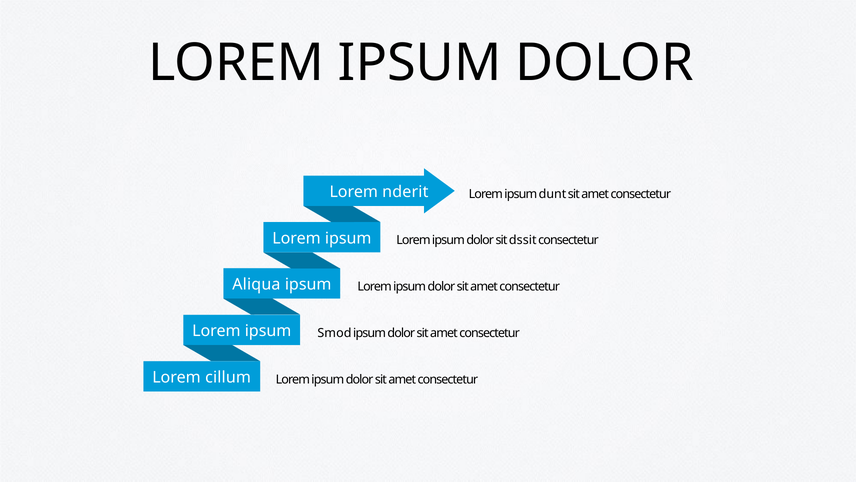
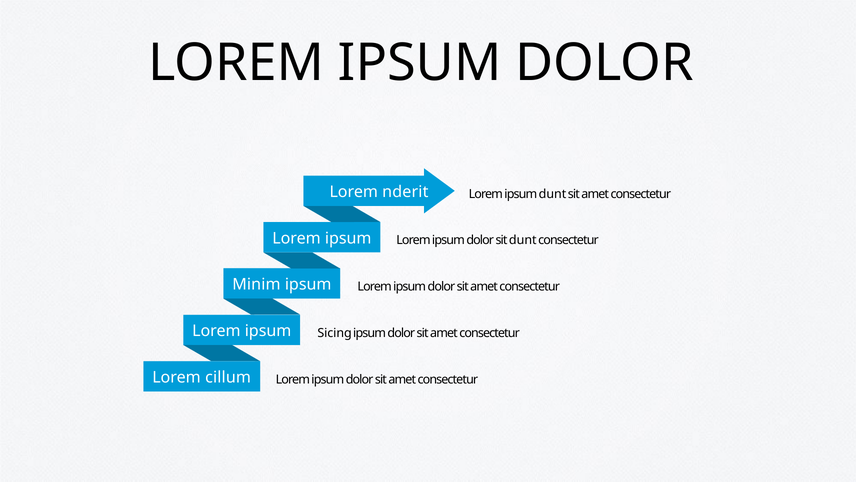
sit dssit: dssit -> dunt
Aliqua: Aliqua -> Minim
Smod: Smod -> Sicing
